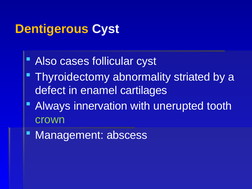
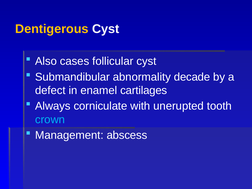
Thyroidectomy: Thyroidectomy -> Submandibular
striated: striated -> decade
innervation: innervation -> corniculate
crown colour: light green -> light blue
